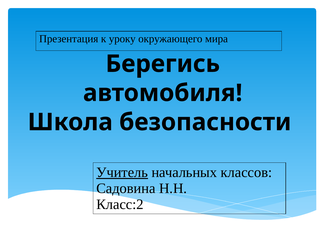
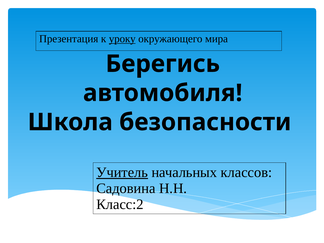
уроку underline: none -> present
